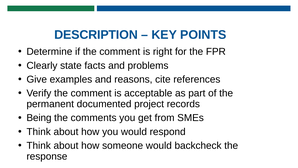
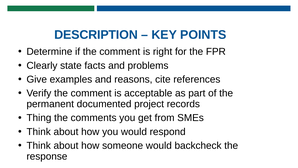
Being: Being -> Thing
